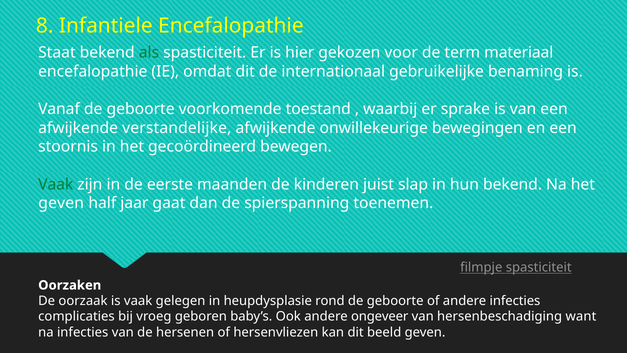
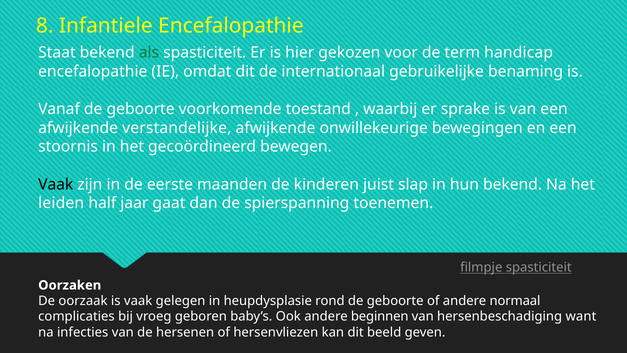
materiaal: materiaal -> handicap
Vaak at (56, 184) colour: green -> black
geven at (61, 203): geven -> leiden
andere infecties: infecties -> normaal
ongeveer: ongeveer -> beginnen
